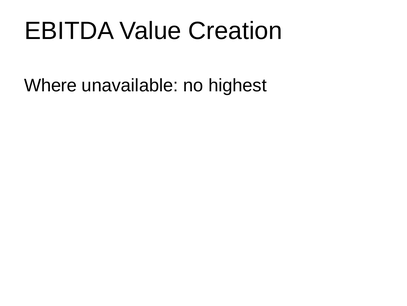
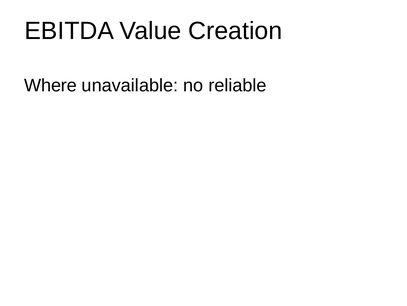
highest: highest -> reliable
